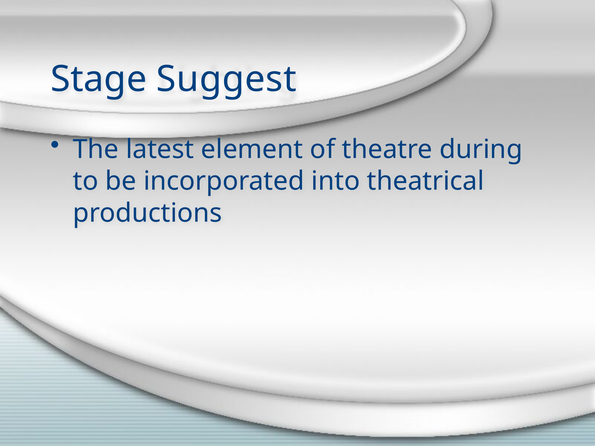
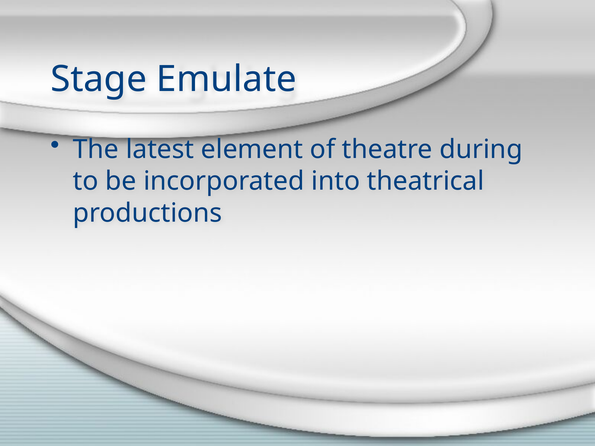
Suggest: Suggest -> Emulate
